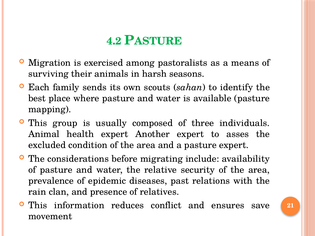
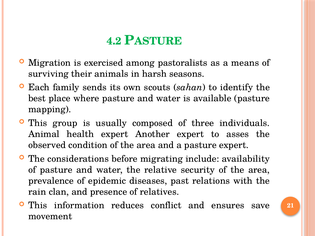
excluded: excluded -> observed
